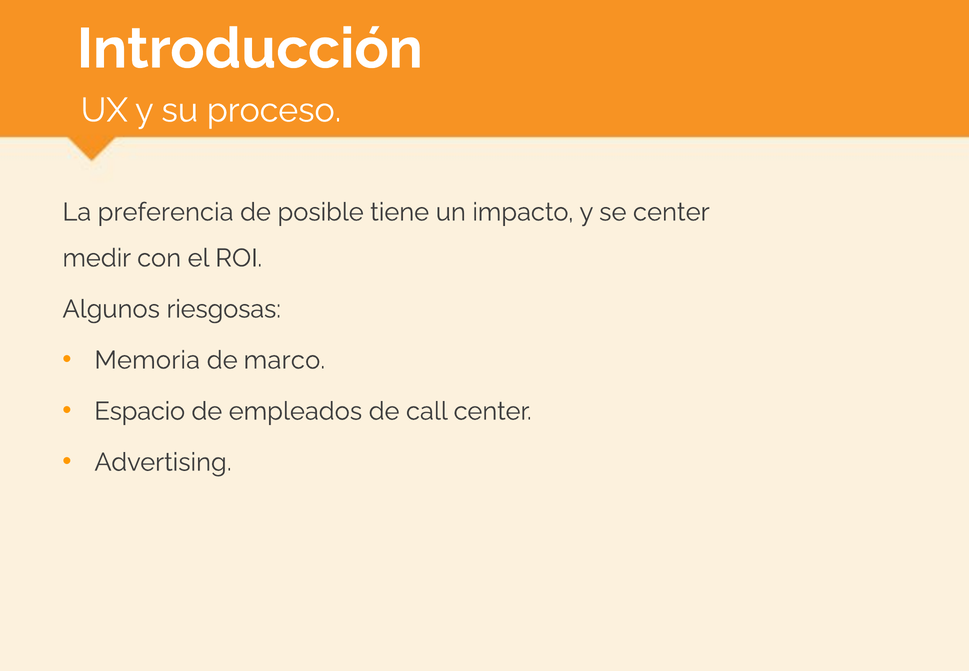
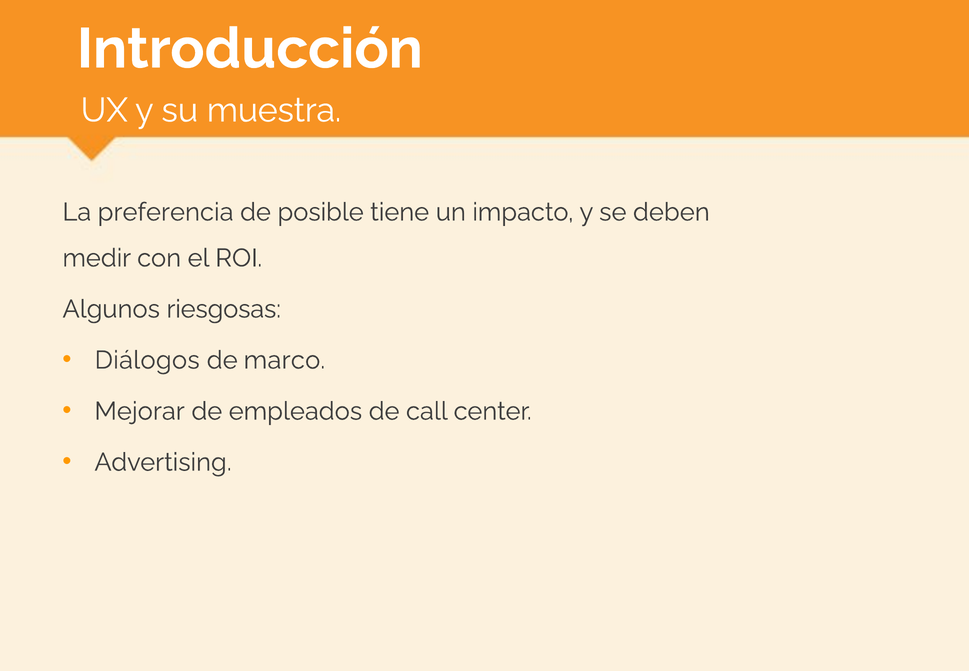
proceso: proceso -> muestra
se center: center -> deben
Memoria: Memoria -> Diálogos
Espacio: Espacio -> Mejorar
